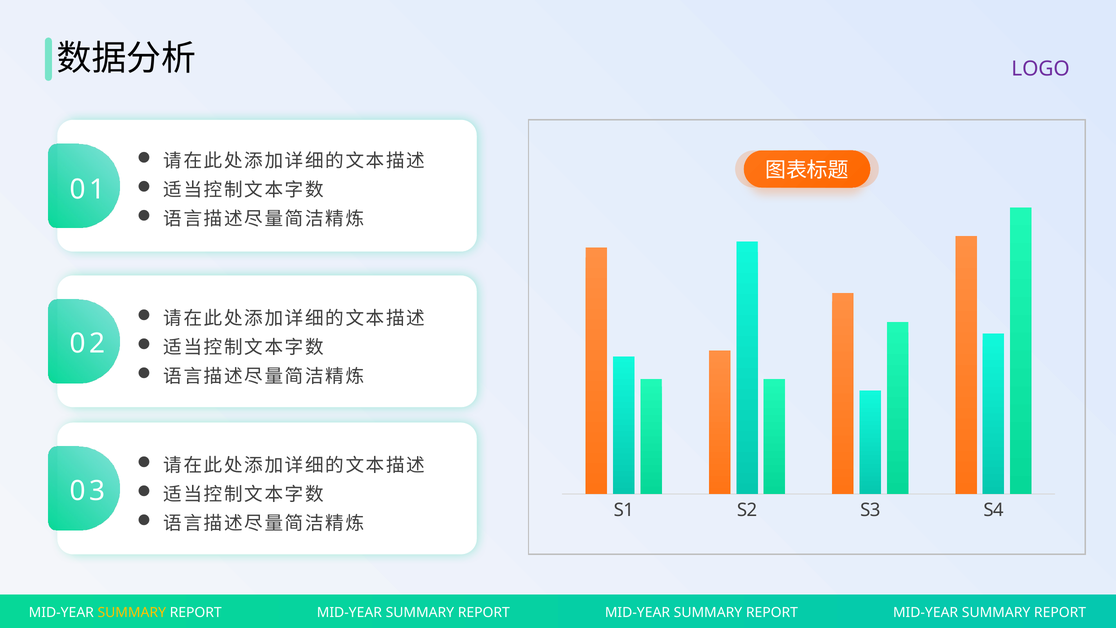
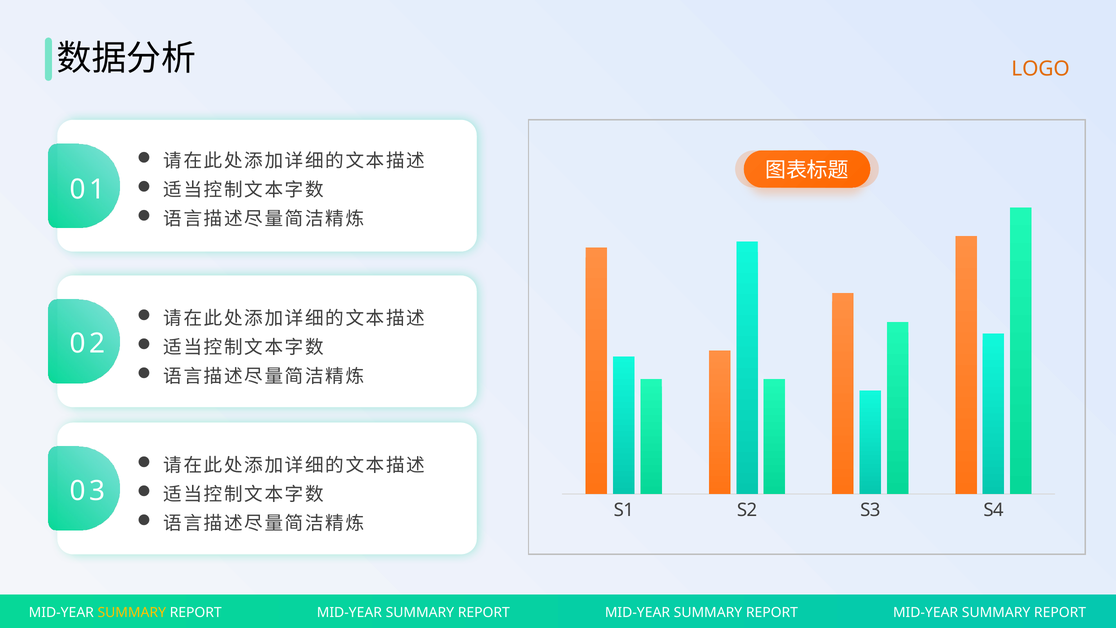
LOGO colour: purple -> orange
